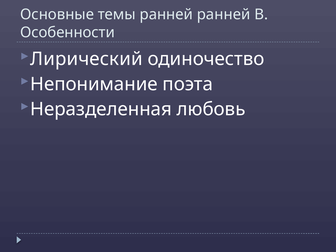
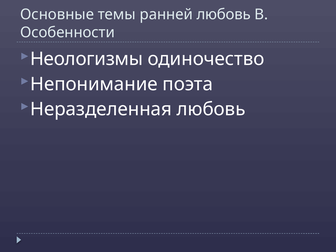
ранней ранней: ранней -> любовь
Лирический: Лирический -> Неологизмы
